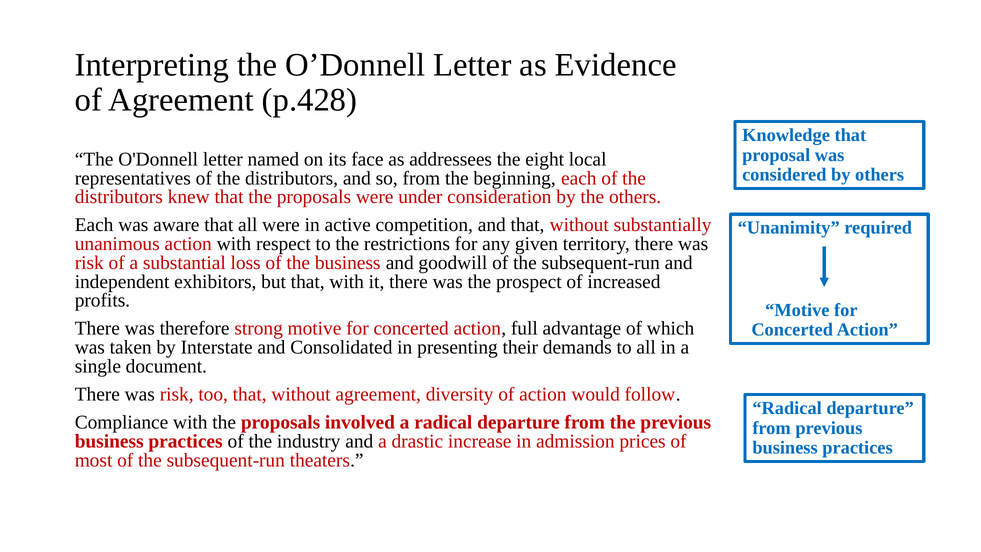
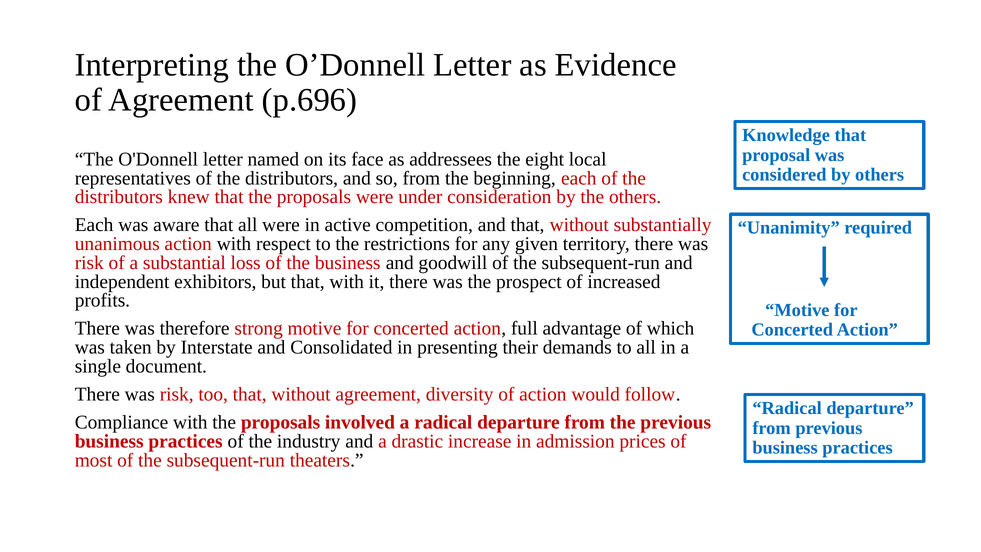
p.428: p.428 -> p.696
